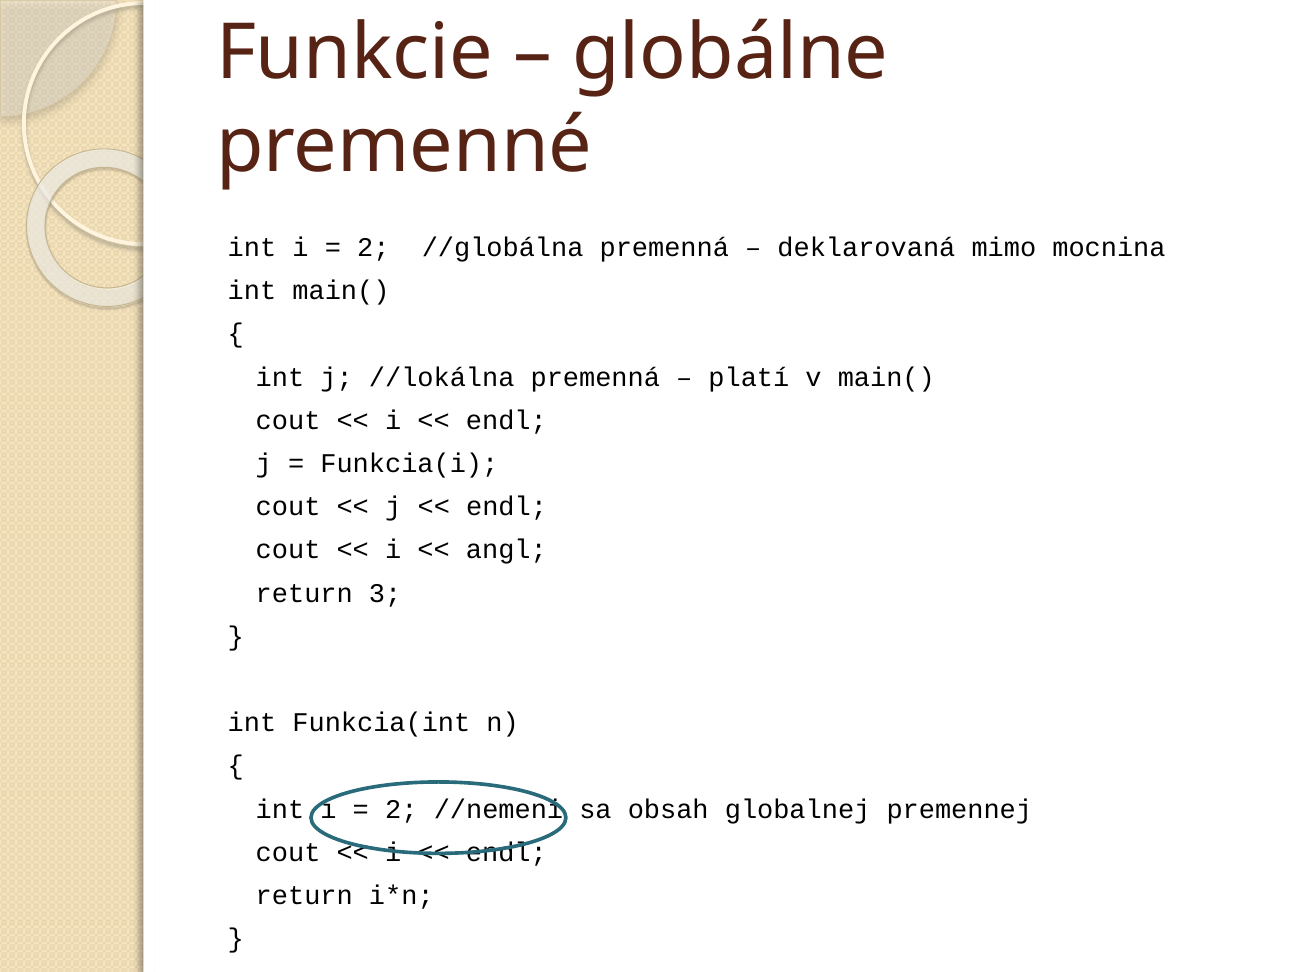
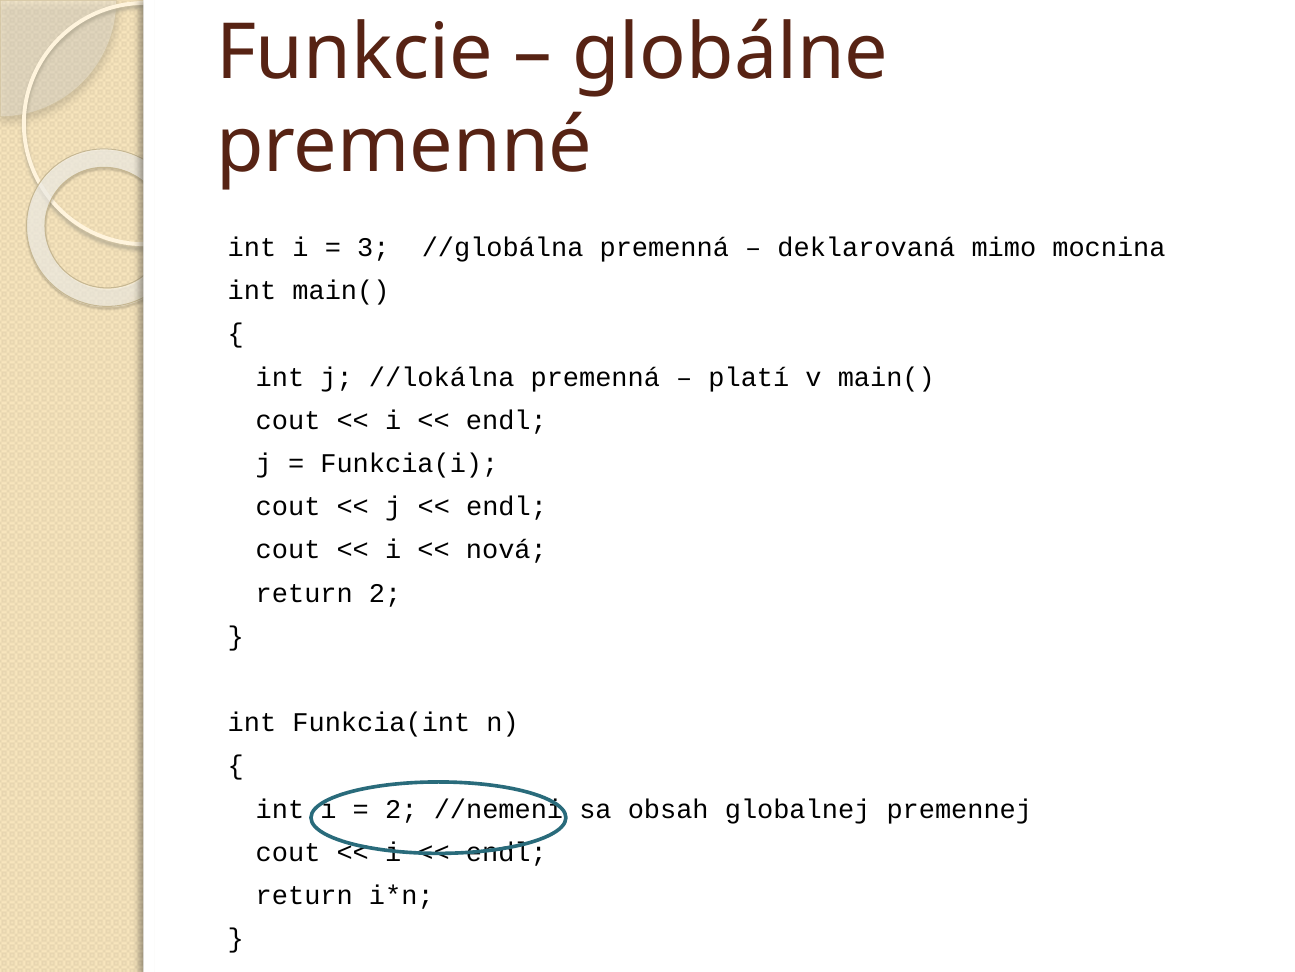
2 at (373, 247): 2 -> 3
angl: angl -> nová
return 3: 3 -> 2
